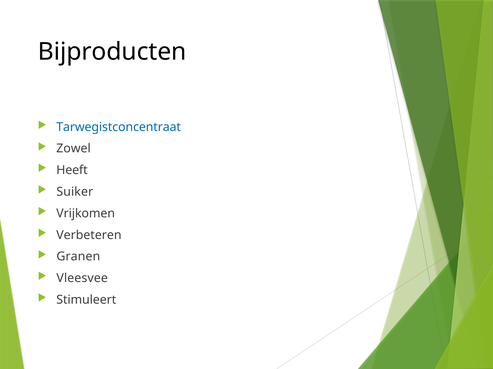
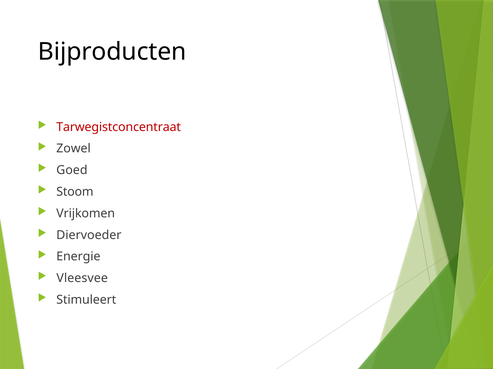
Tarwegistconcentraat colour: blue -> red
Heeft: Heeft -> Goed
Suiker: Suiker -> Stoom
Verbeteren: Verbeteren -> Diervoeder
Granen: Granen -> Energie
